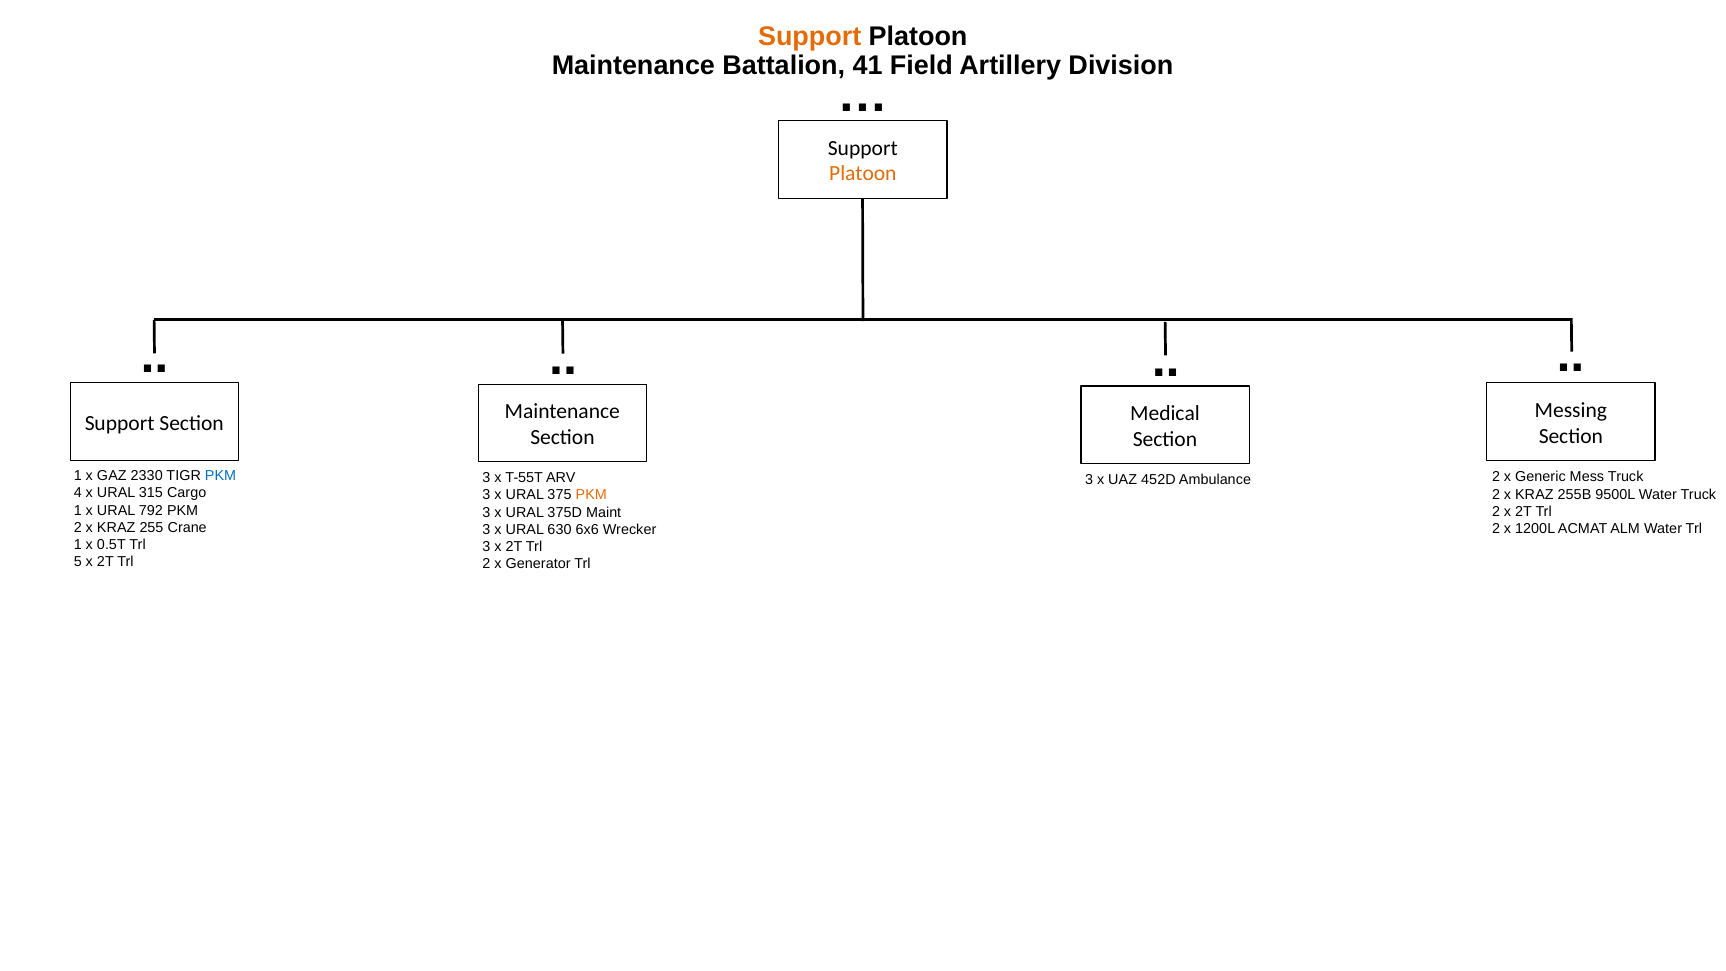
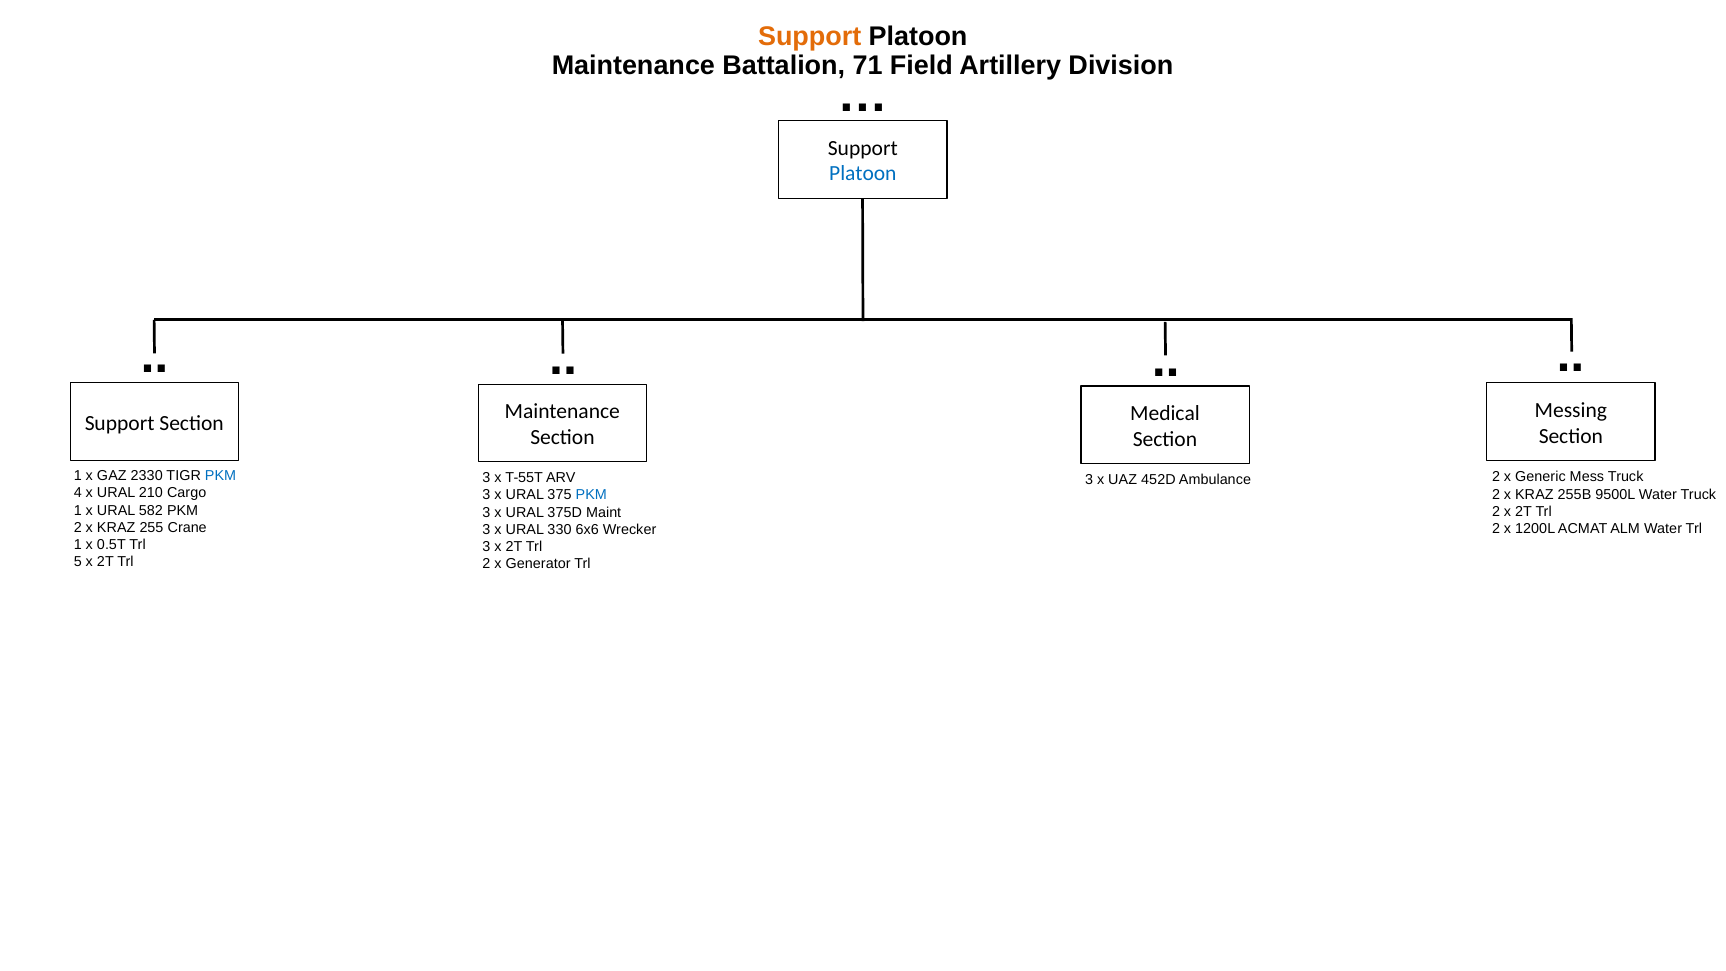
41: 41 -> 71
Platoon at (863, 174) colour: orange -> blue
315: 315 -> 210
PKM at (591, 495) colour: orange -> blue
792: 792 -> 582
630: 630 -> 330
